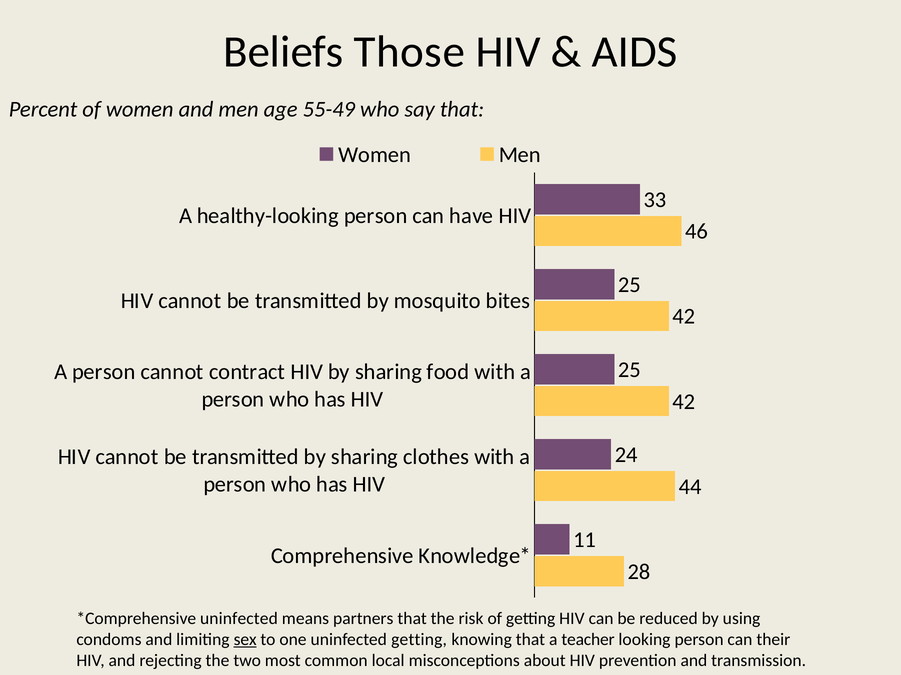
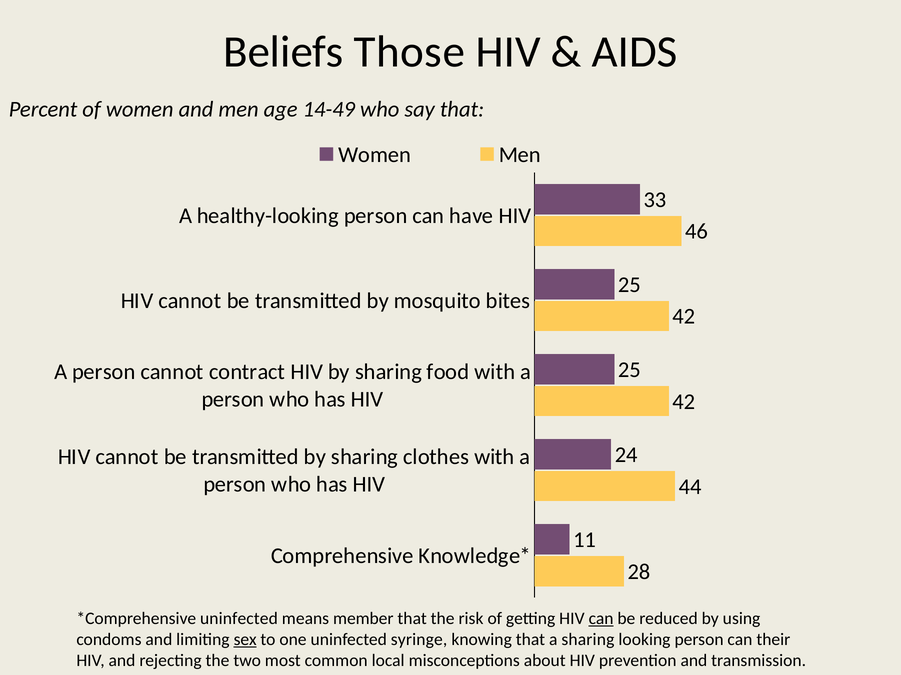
55-49: 55-49 -> 14-49
partners: partners -> member
can at (601, 619) underline: none -> present
uninfected getting: getting -> syringe
a teacher: teacher -> sharing
